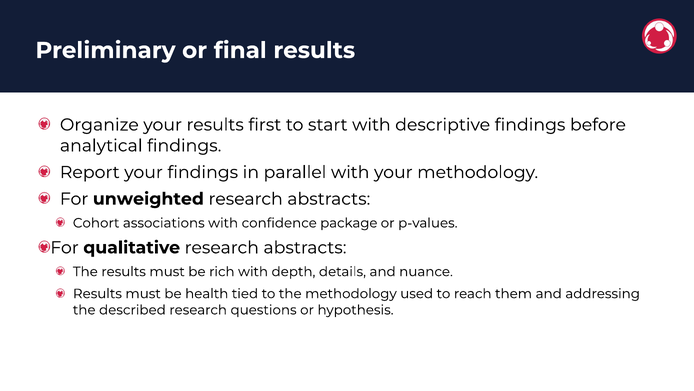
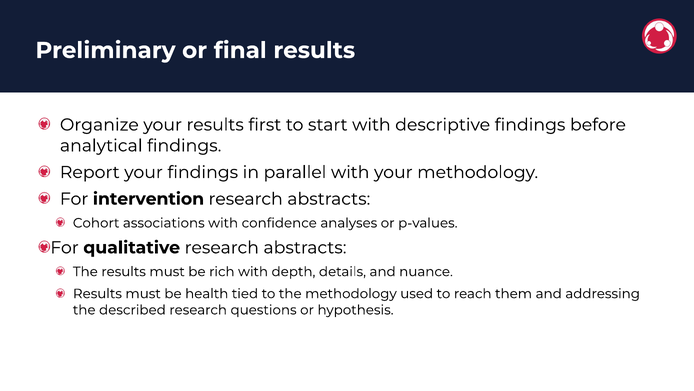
unweighted: unweighted -> intervention
package: package -> analyses
